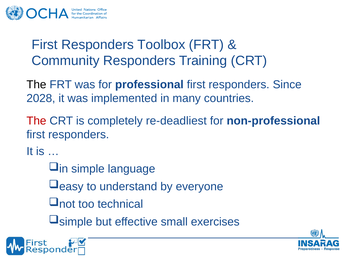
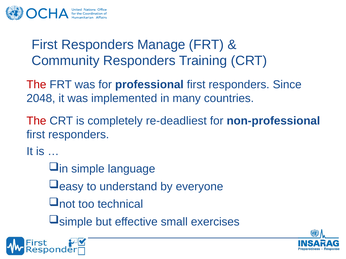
Toolbox: Toolbox -> Manage
The at (36, 85) colour: black -> red
2028: 2028 -> 2048
